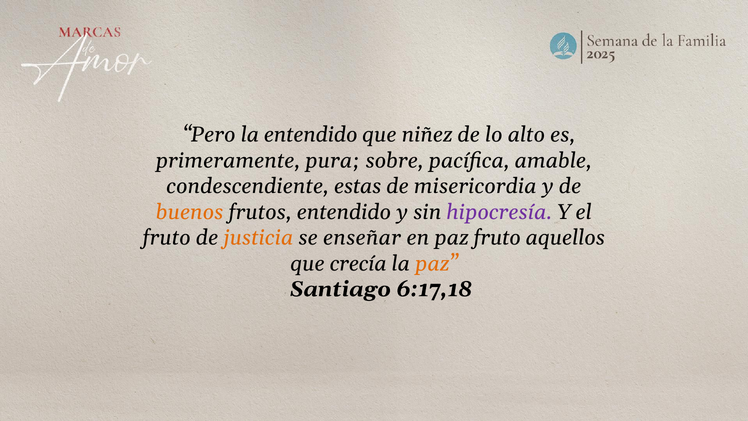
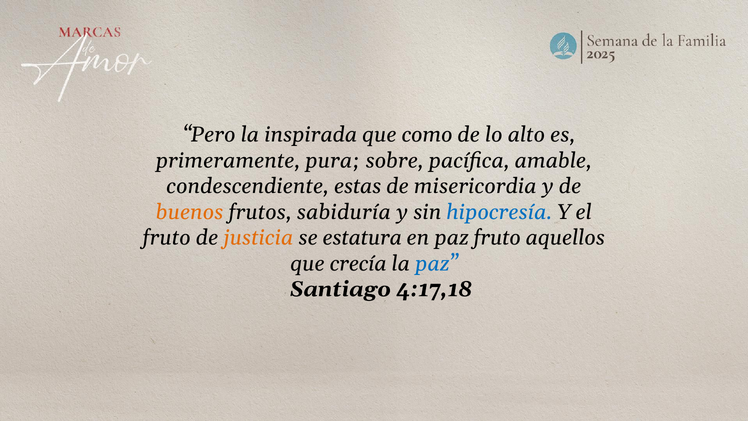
la entendido: entendido -> inspirada
niñez: niñez -> como
frutos entendido: entendido -> sabiduría
hipocresía colour: purple -> blue
enseñar: enseñar -> estatura
paz at (436, 263) colour: orange -> blue
6:17,18: 6:17,18 -> 4:17,18
